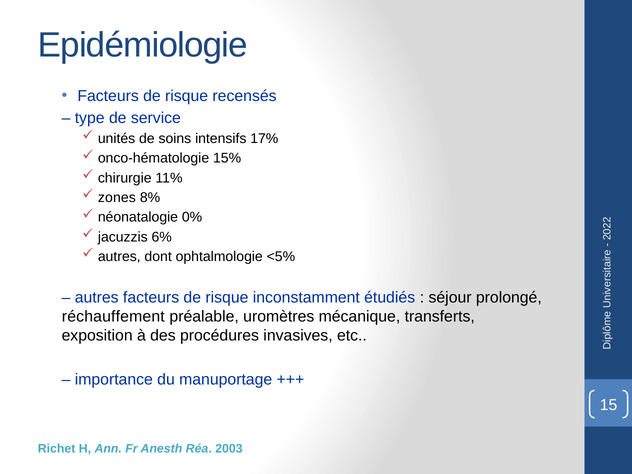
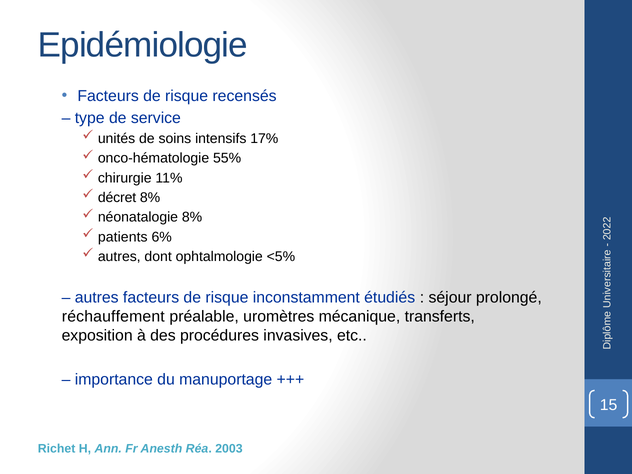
15%: 15% -> 55%
zones: zones -> décret
néonatalogie 0%: 0% -> 8%
jacuzzis: jacuzzis -> patients
